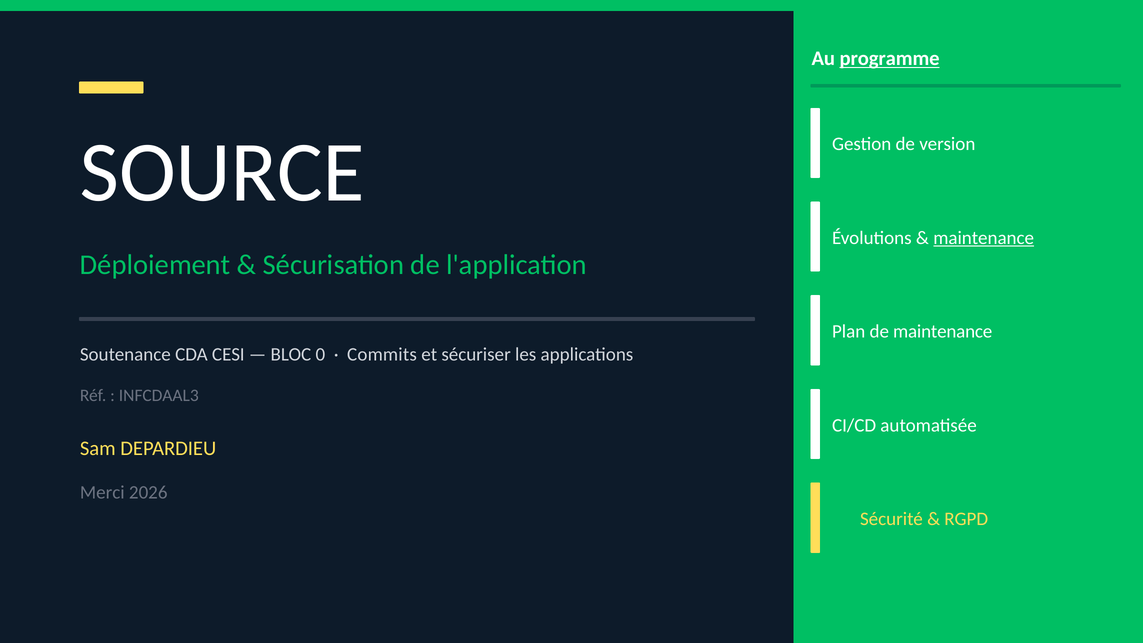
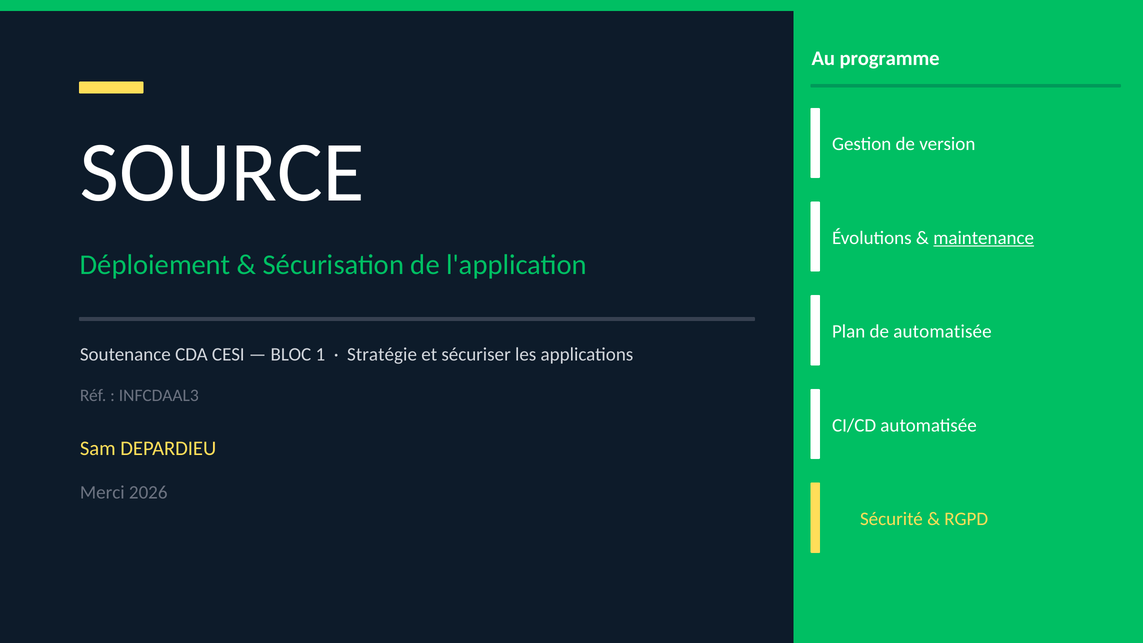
programme underline: present -> none
de maintenance: maintenance -> automatisée
0: 0 -> 1
Commits: Commits -> Stratégie
